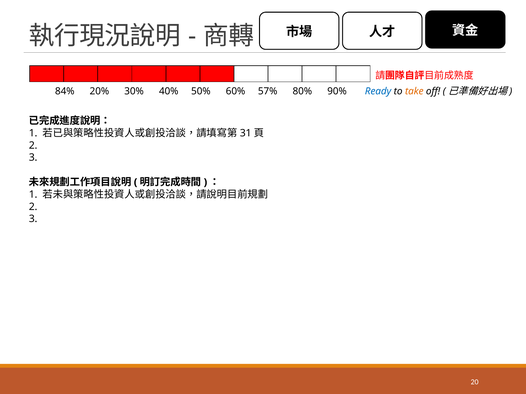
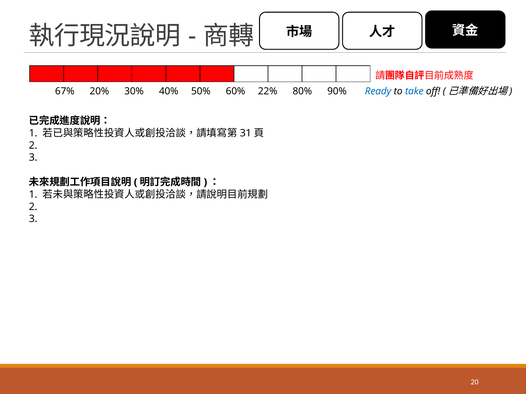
84%: 84% -> 67%
57%: 57% -> 22%
take colour: orange -> blue
